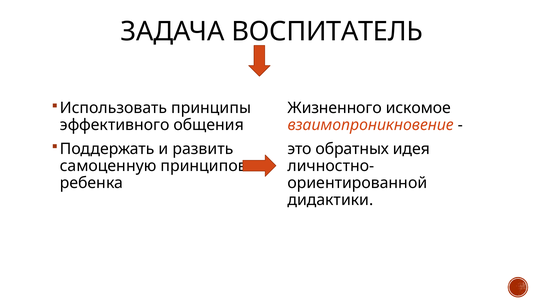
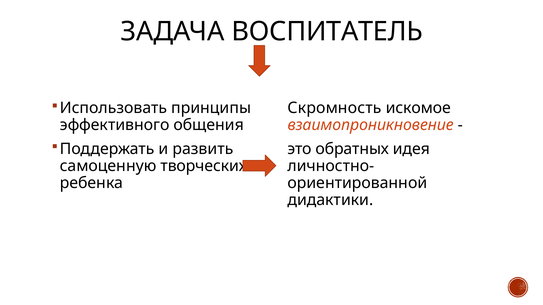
Жизненного: Жизненного -> Скромность
принципов: принципов -> творческих
